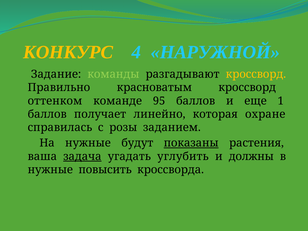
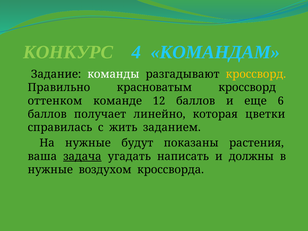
КОНКУРС colour: yellow -> light green
НАРУЖНОЙ: НАРУЖНОЙ -> КОМАНДАМ
команды colour: light green -> white
95: 95 -> 12
1: 1 -> 6
охране: охране -> цветки
розы: розы -> жить
показаны underline: present -> none
углубить: углубить -> написать
повысить: повысить -> воздухом
